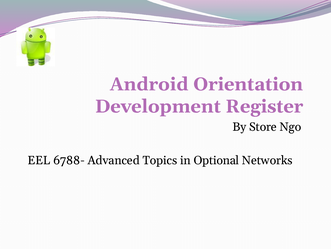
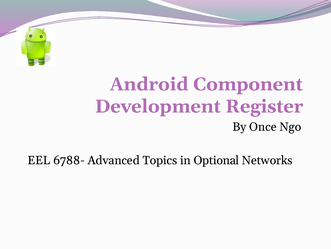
Orientation: Orientation -> Component
Store: Store -> Once
